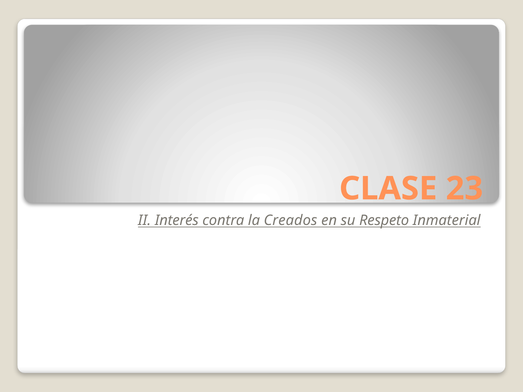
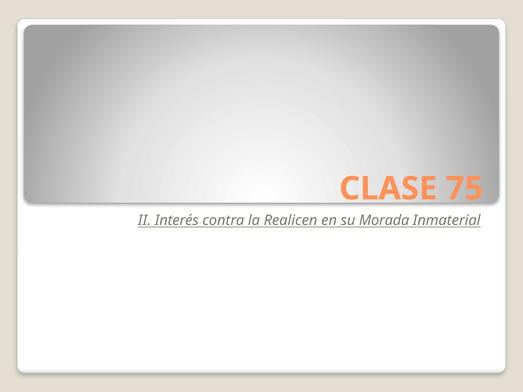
23: 23 -> 75
Creados: Creados -> Realicen
Respeto: Respeto -> Morada
